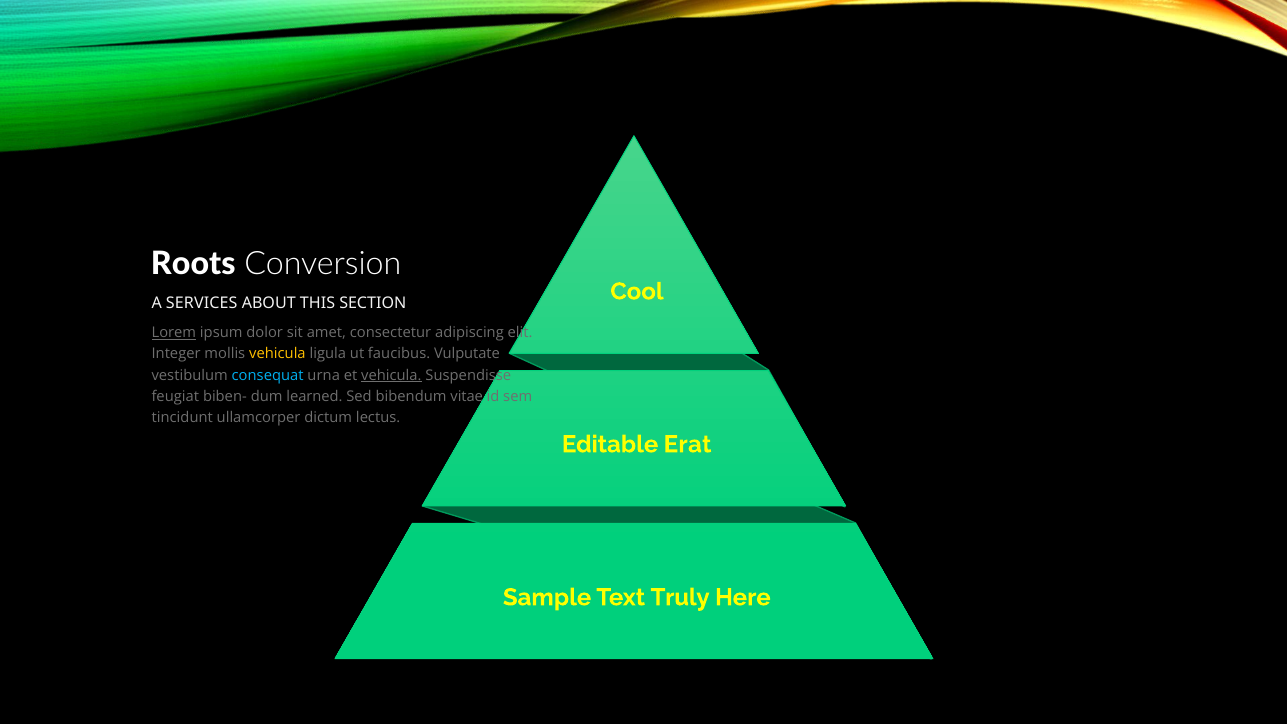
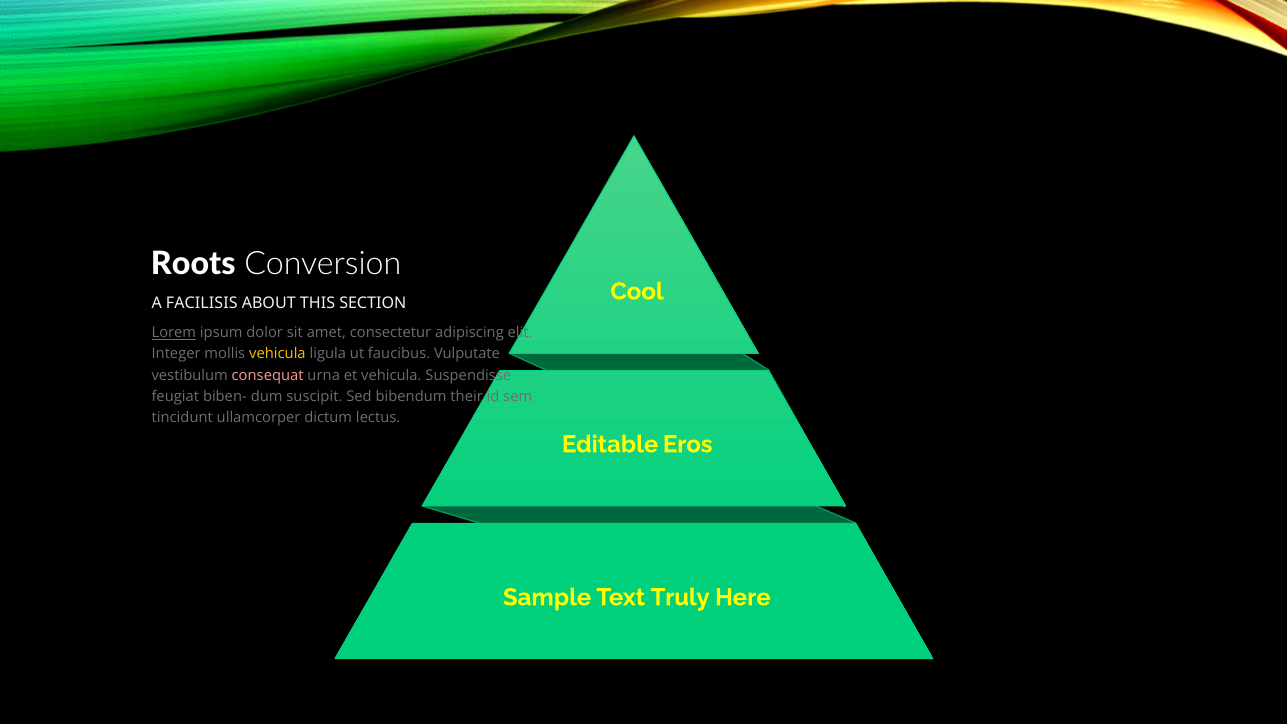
SERVICES: SERVICES -> FACILISIS
consequat colour: light blue -> pink
vehicula at (391, 375) underline: present -> none
learned: learned -> suscipit
vitae: vitae -> their
Erat: Erat -> Eros
